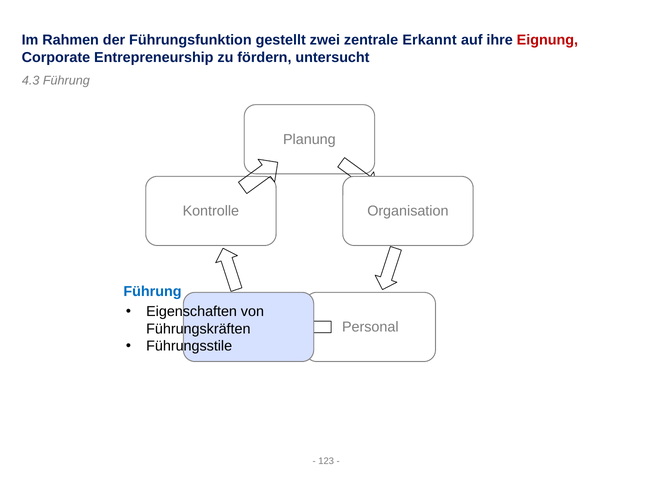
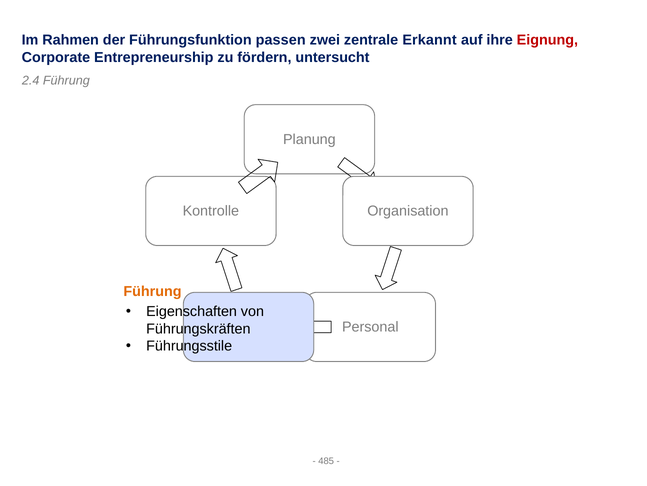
gestellt: gestellt -> passen
4.3: 4.3 -> 2.4
Führung at (153, 291) colour: blue -> orange
123: 123 -> 485
